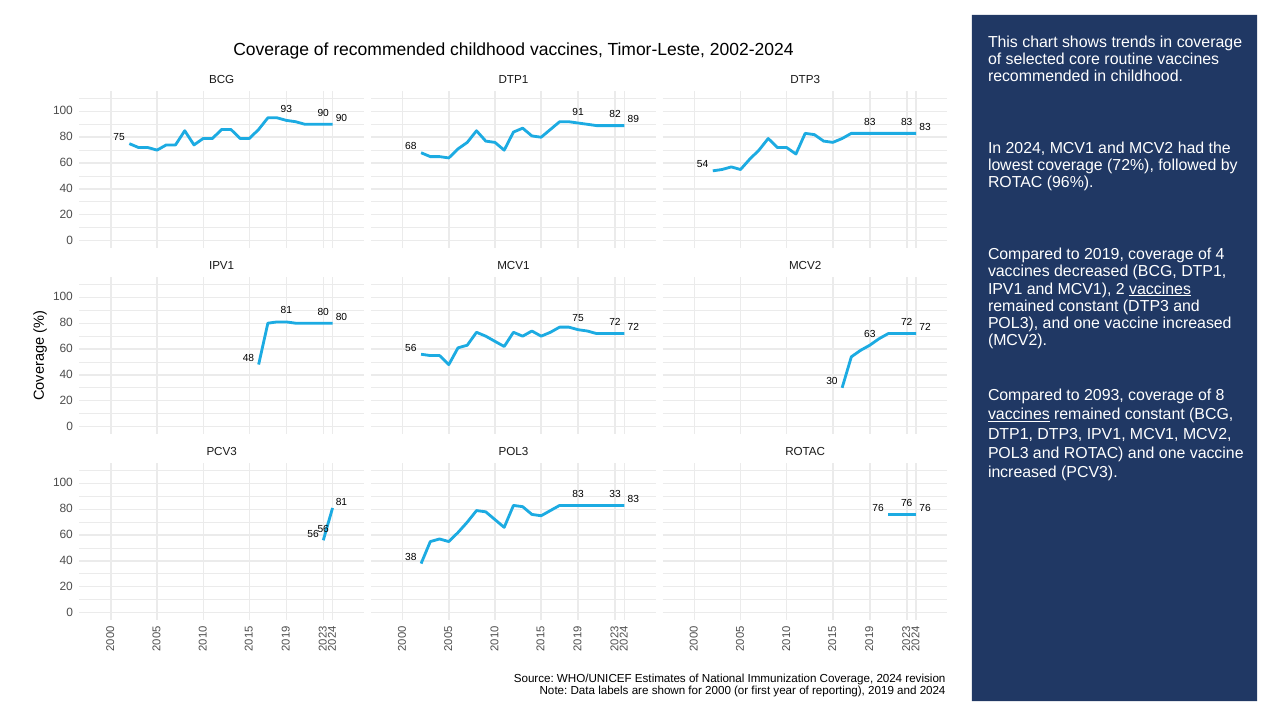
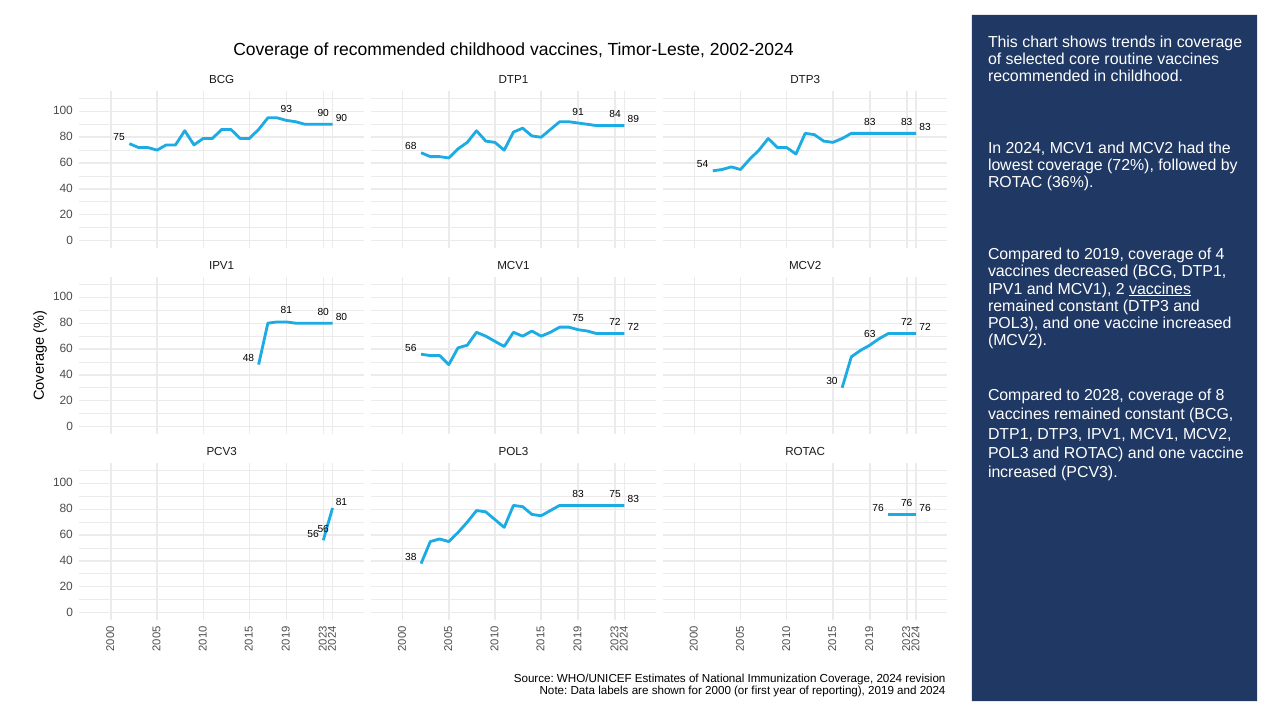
82: 82 -> 84
96%: 96% -> 36%
2093: 2093 -> 2028
vaccines at (1019, 415) underline: present -> none
83 33: 33 -> 75
